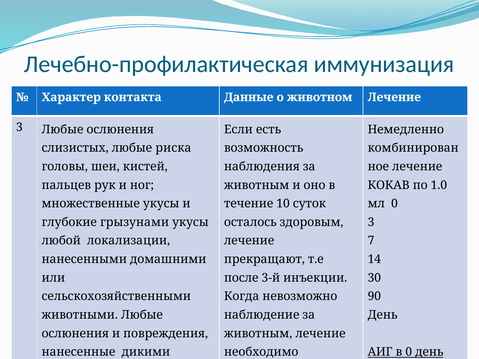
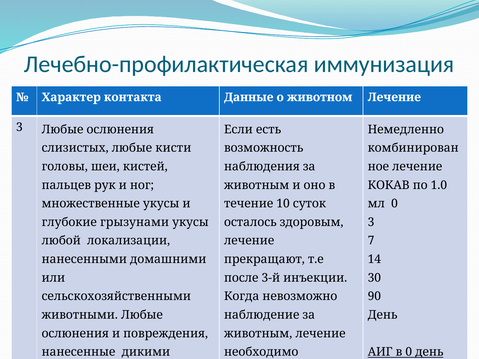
риска: риска -> кисти
